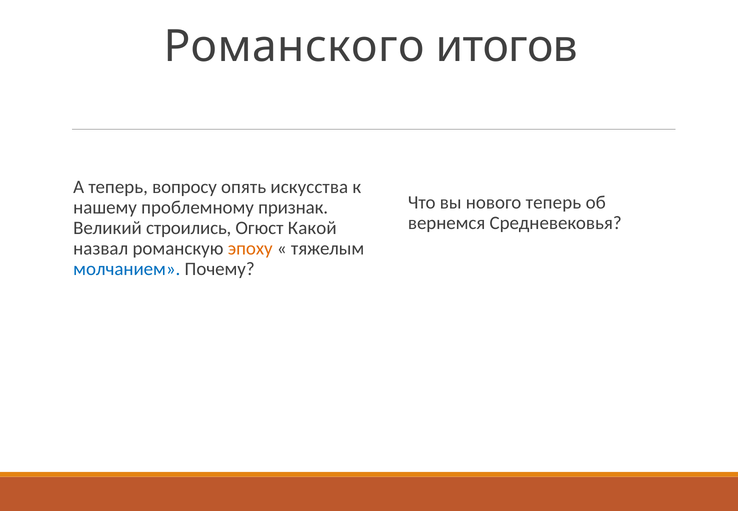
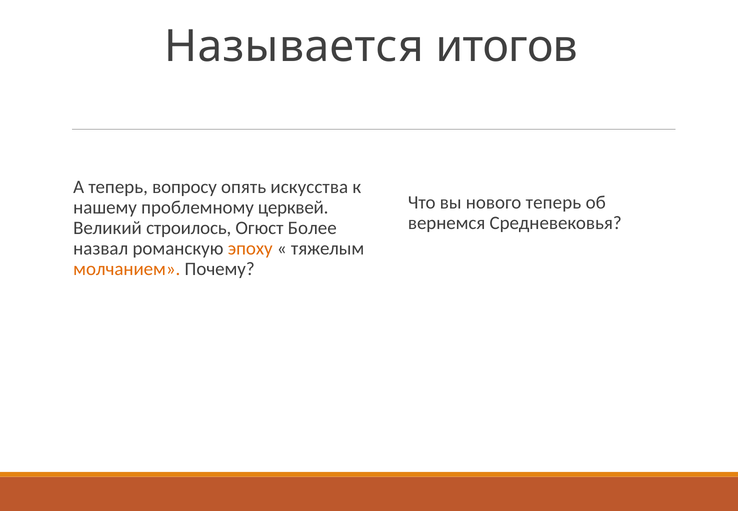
Романского: Романского -> Называется
признак: признак -> церквей
строились: строились -> строилось
Какой: Какой -> Более
молчанием colour: blue -> orange
